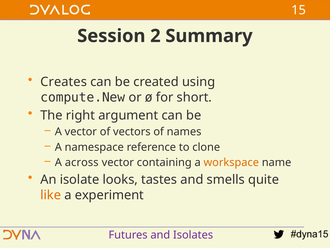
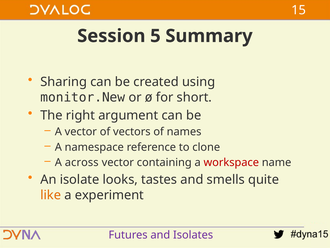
2: 2 -> 5
Creates: Creates -> Sharing
compute.New: compute.New -> monitor.New
workspace colour: orange -> red
